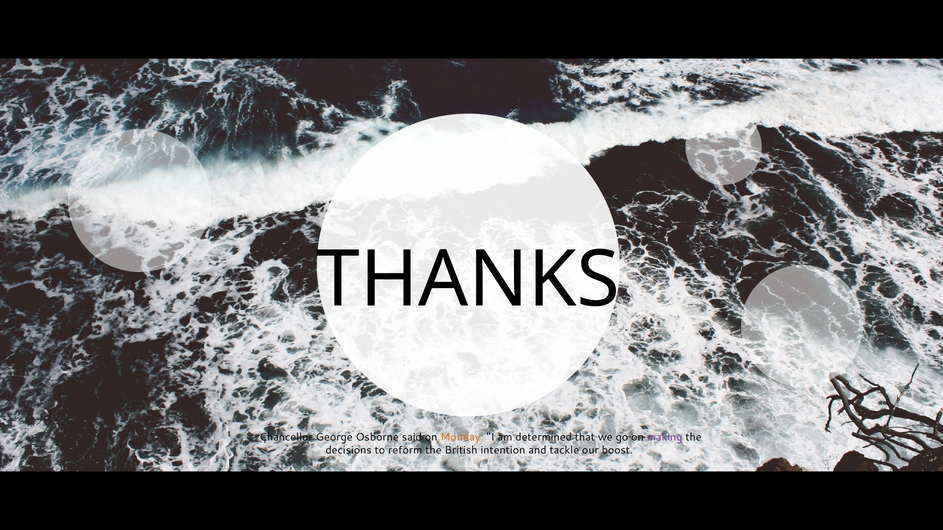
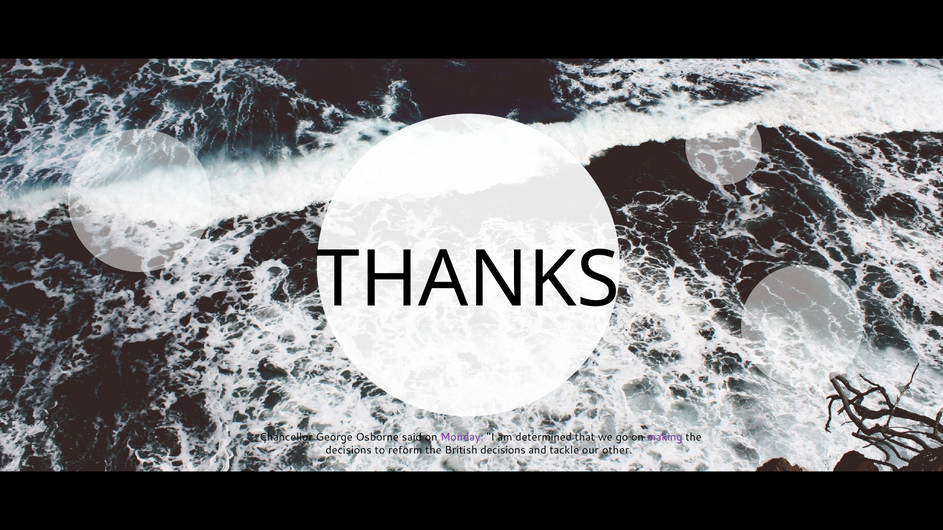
Monday colour: orange -> purple
British intention: intention -> decisions
boost: boost -> other
